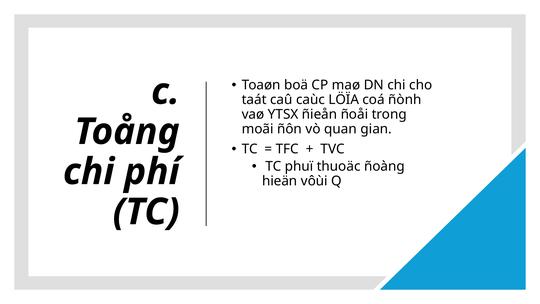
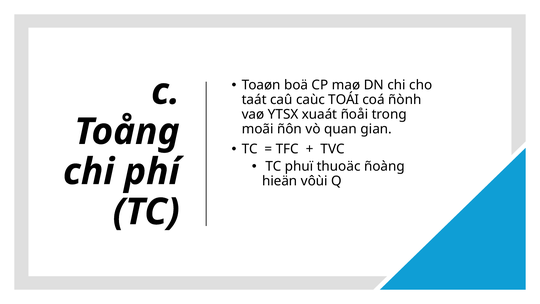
LÖÏA: LÖÏA -> TOÁI
ñieån: ñieån -> xuaát
